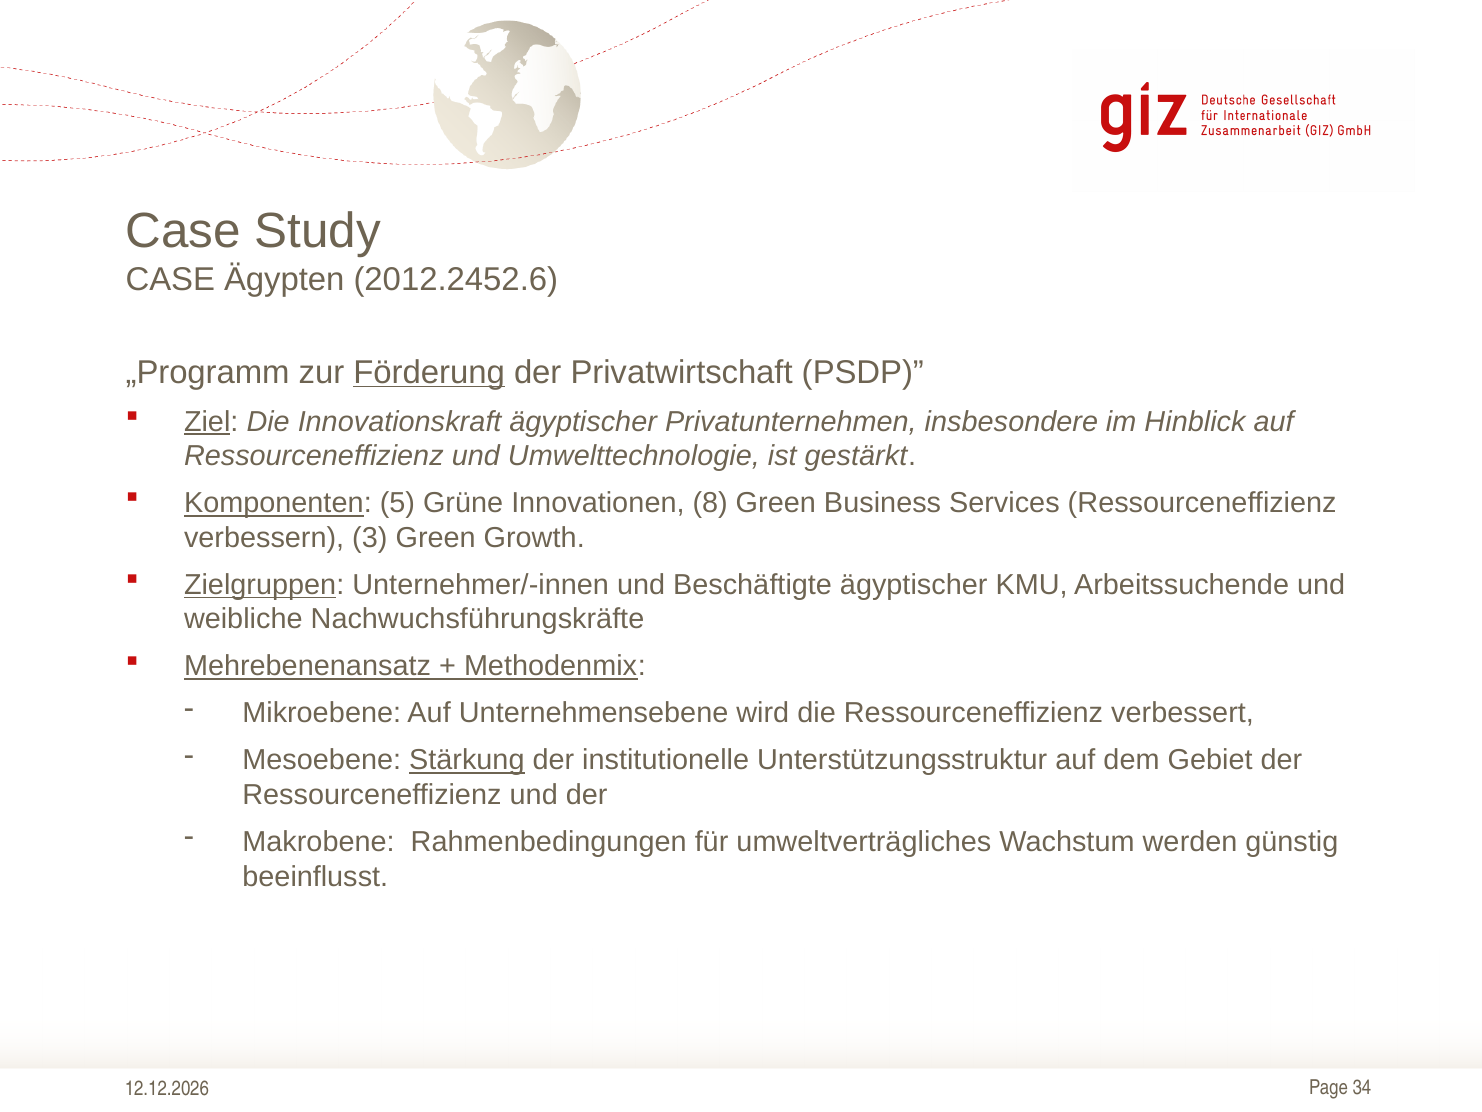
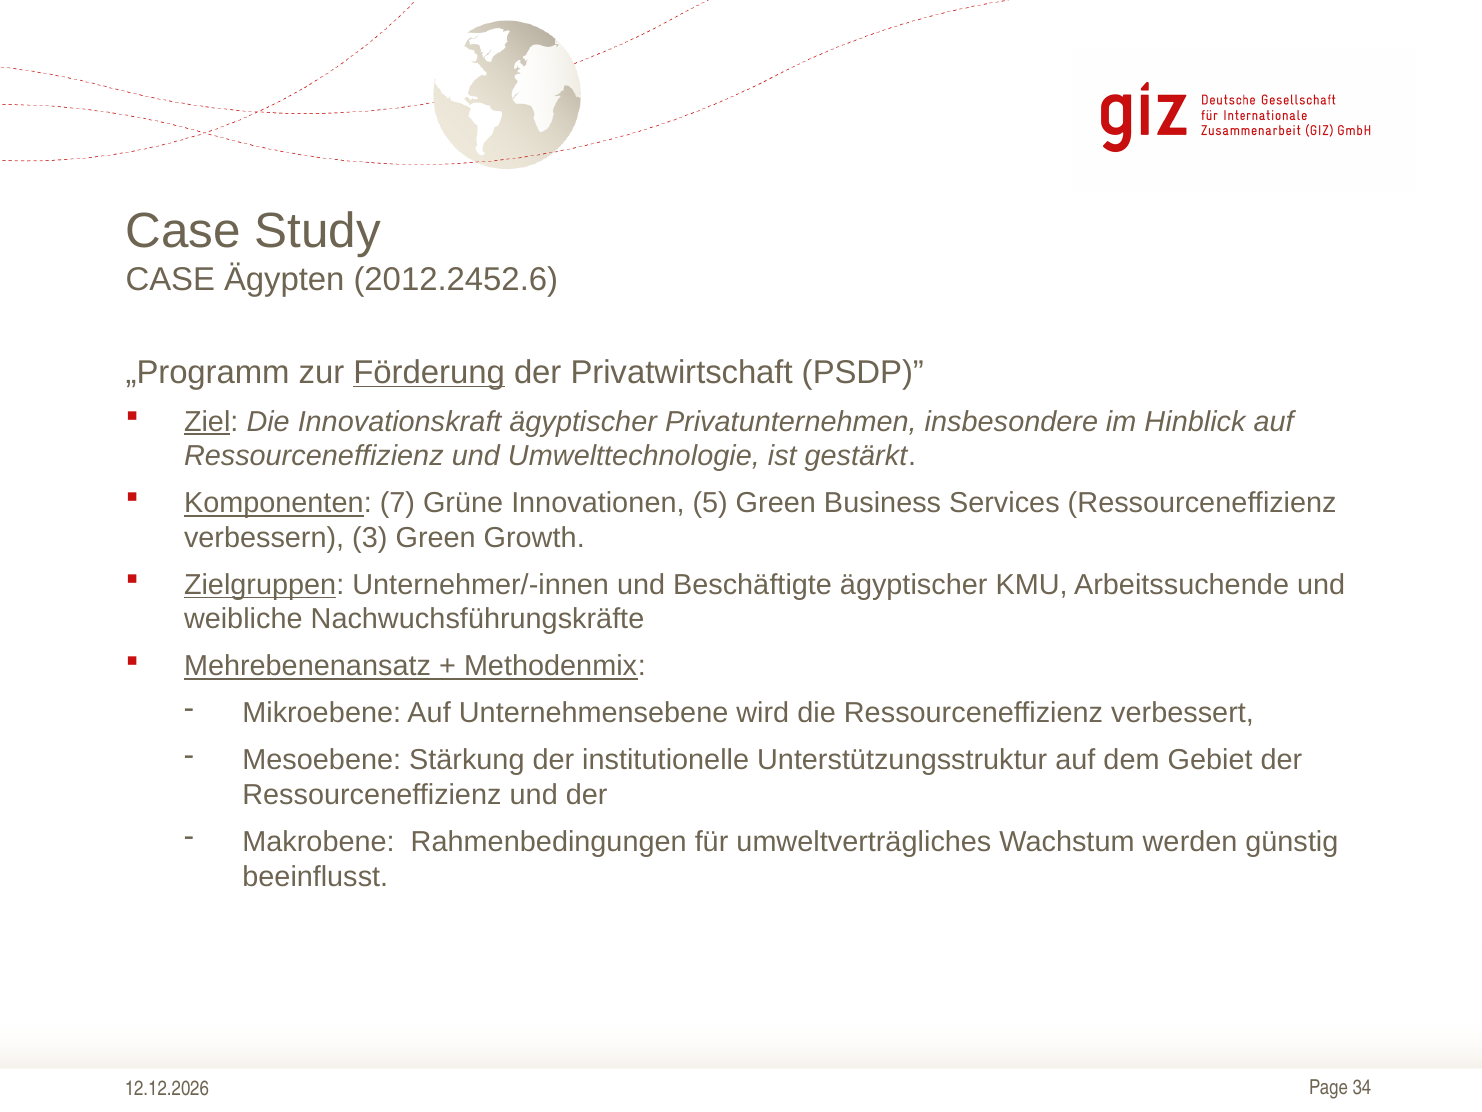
5: 5 -> 7
8: 8 -> 5
Stärkung underline: present -> none
